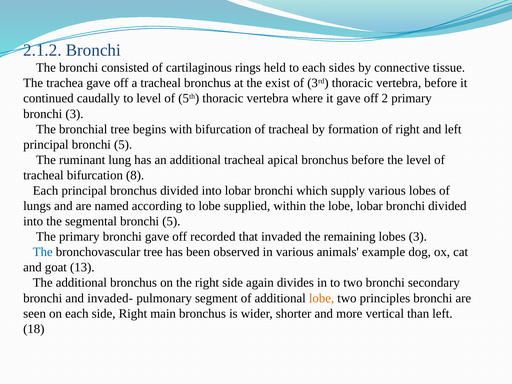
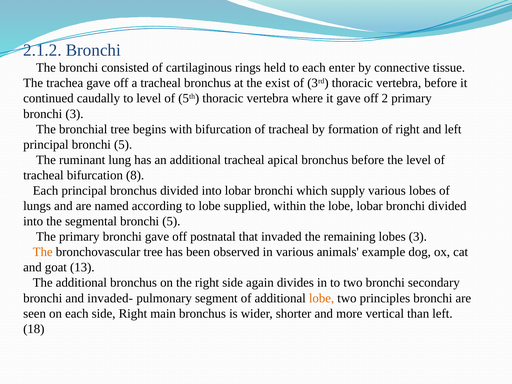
sides: sides -> enter
recorded: recorded -> postnatal
The at (43, 252) colour: blue -> orange
